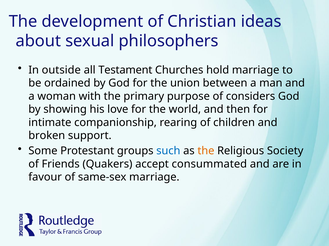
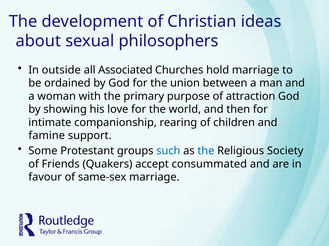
Testament: Testament -> Associated
considers: considers -> attraction
broken: broken -> famine
the at (206, 151) colour: orange -> blue
